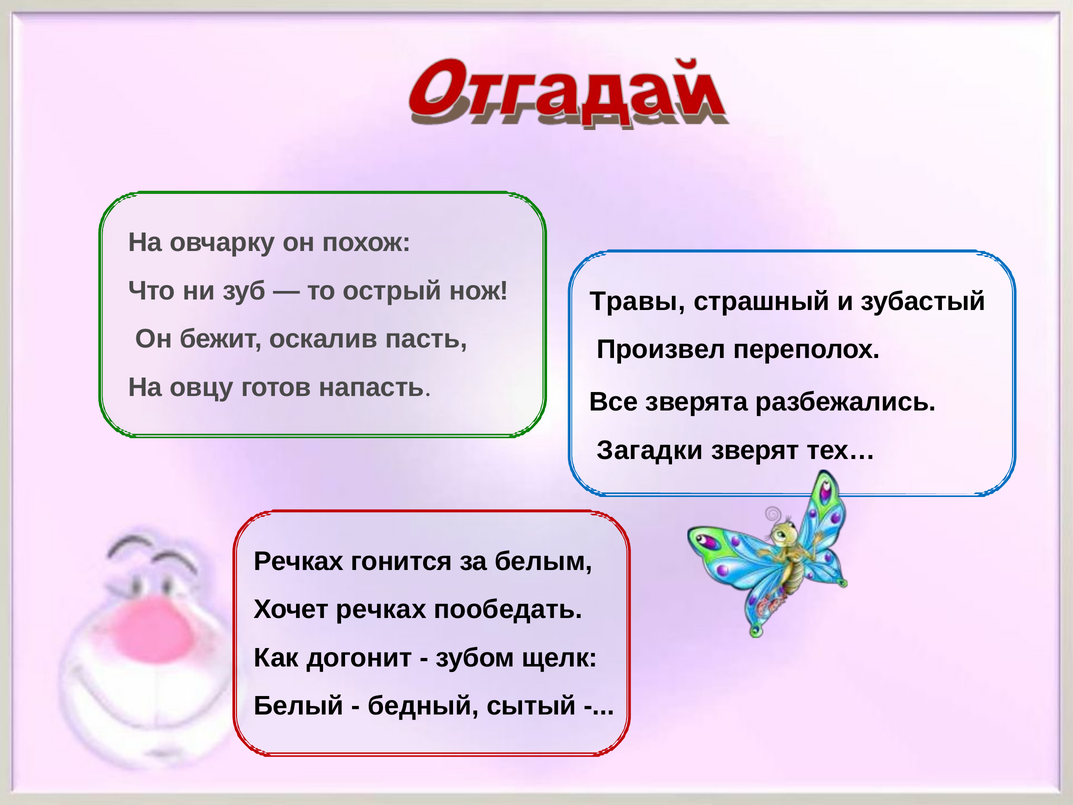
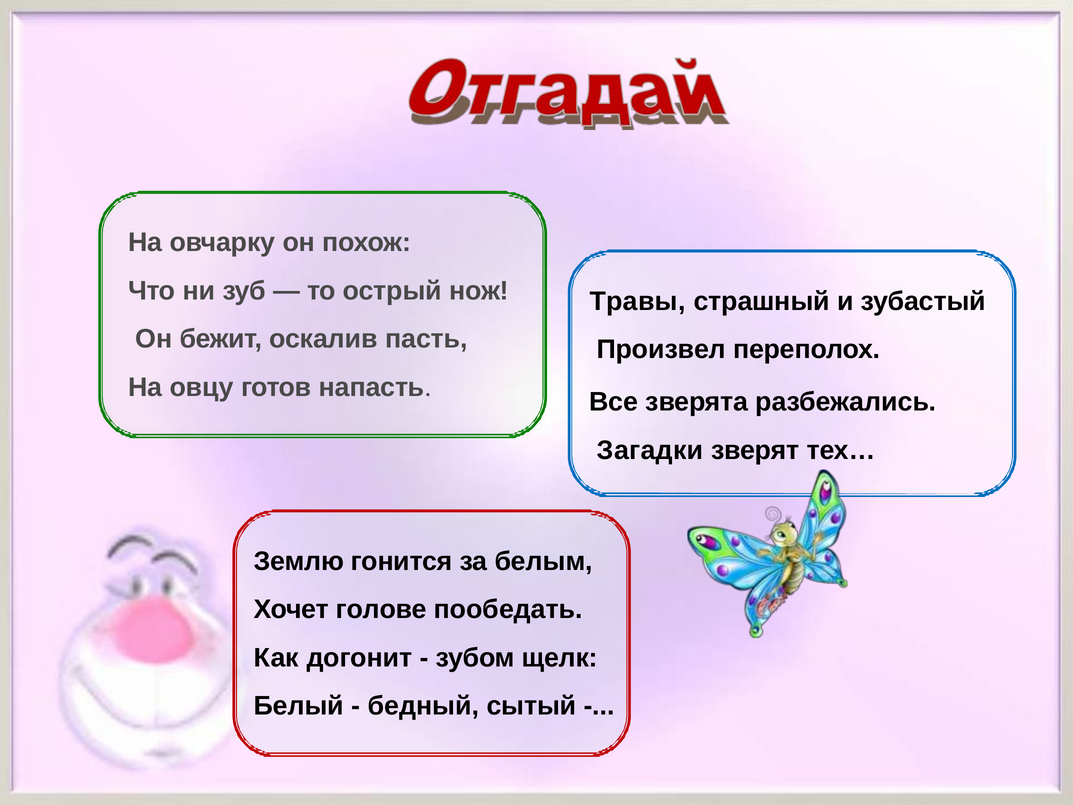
Речках at (299, 561): Речках -> Землю
Хочет речках: речках -> голове
